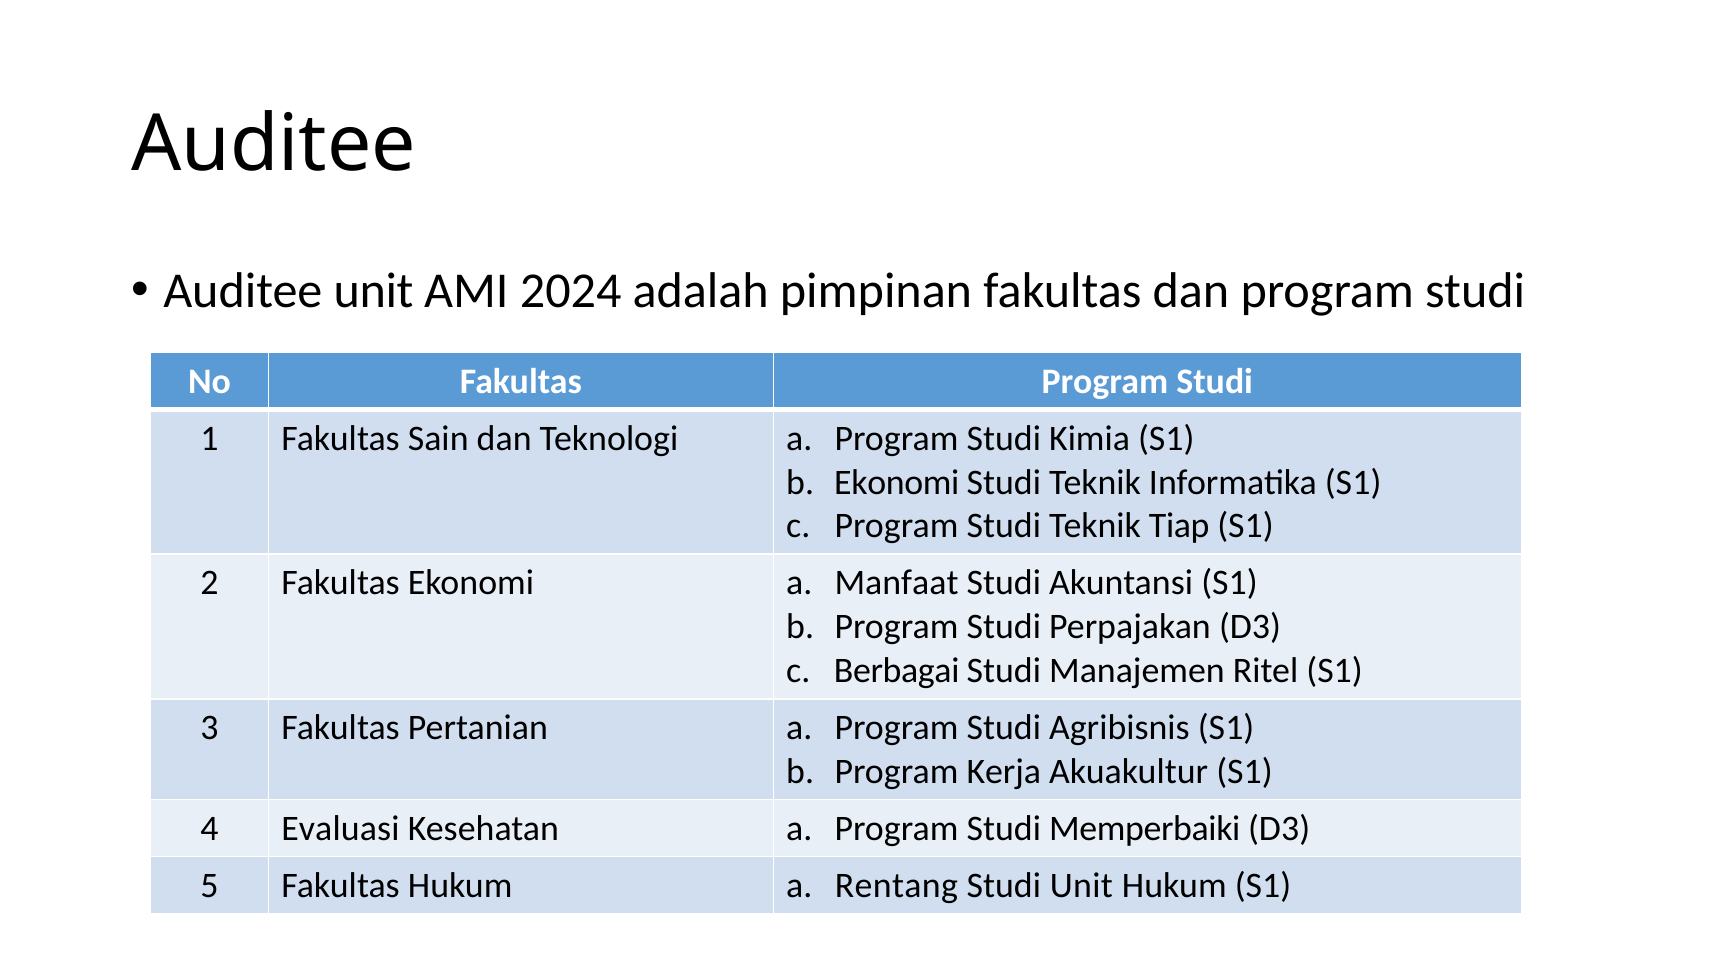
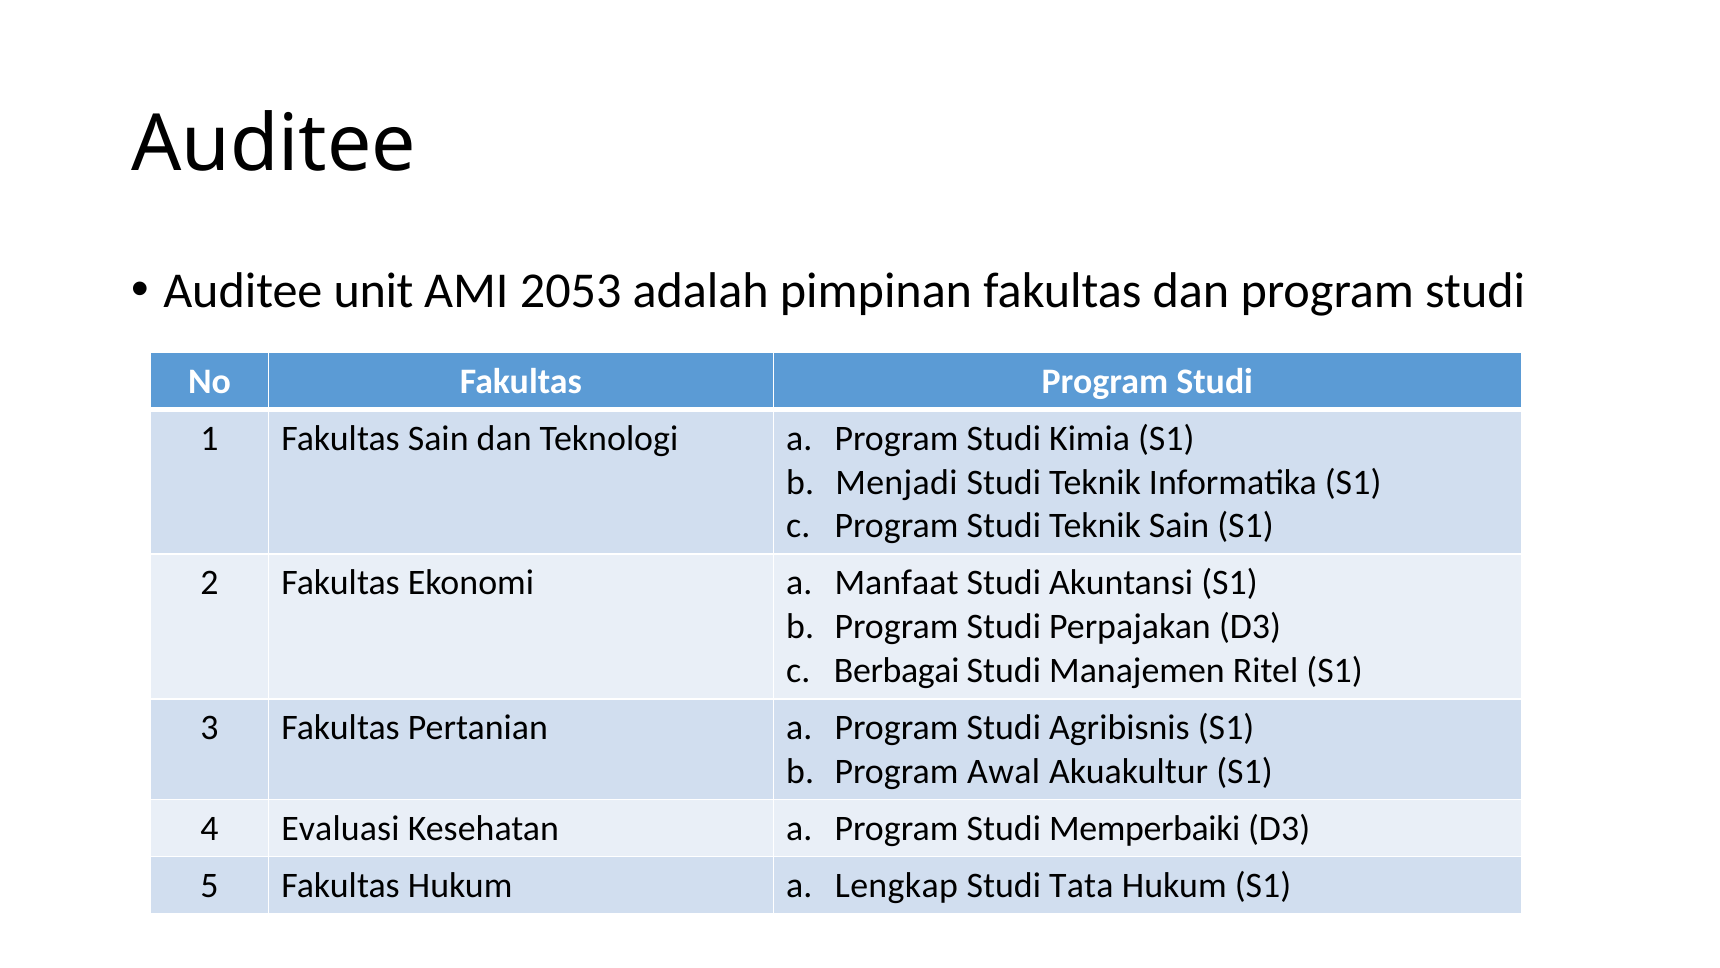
2024: 2024 -> 2053
Ekonomi at (897, 482): Ekonomi -> Menjadi
Teknik Tiap: Tiap -> Sain
Kerja: Kerja -> Awal
Rentang: Rentang -> Lengkap
Studi Unit: Unit -> Tata
